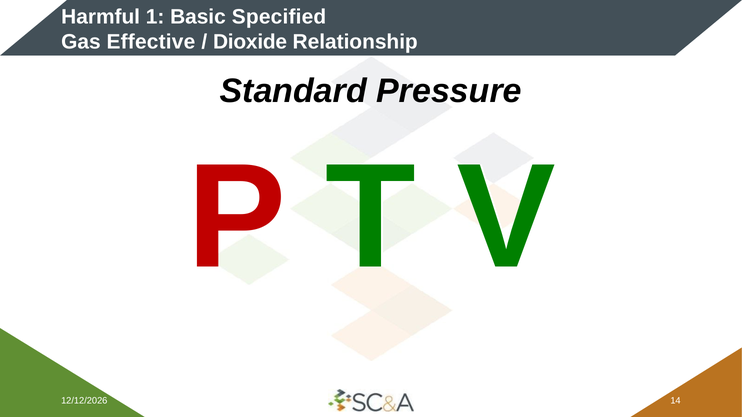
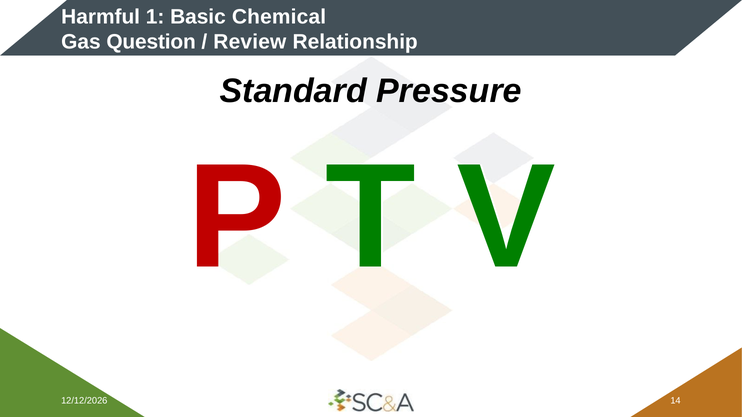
Specified: Specified -> Chemical
Effective: Effective -> Question
Dioxide: Dioxide -> Review
